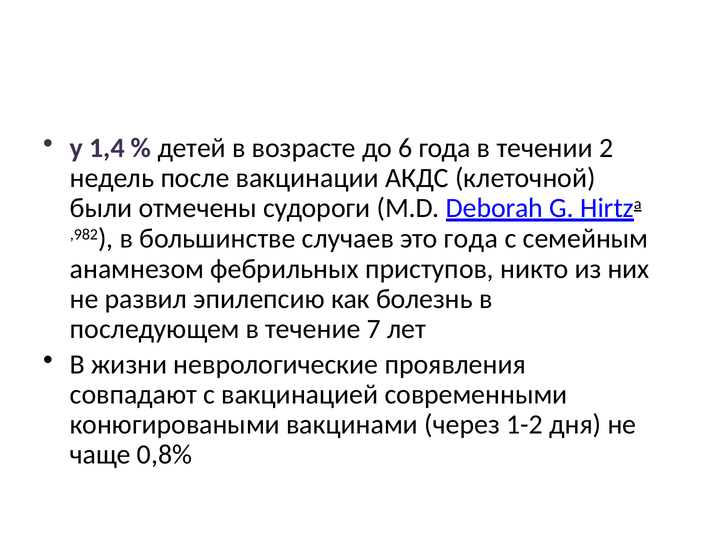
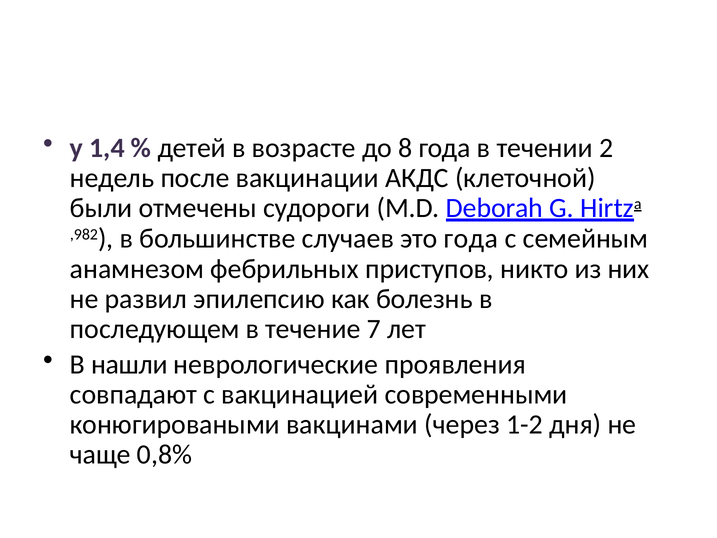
6: 6 -> 8
жизни: жизни -> нашли
